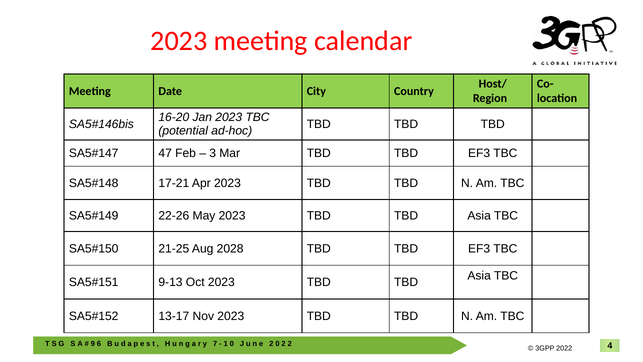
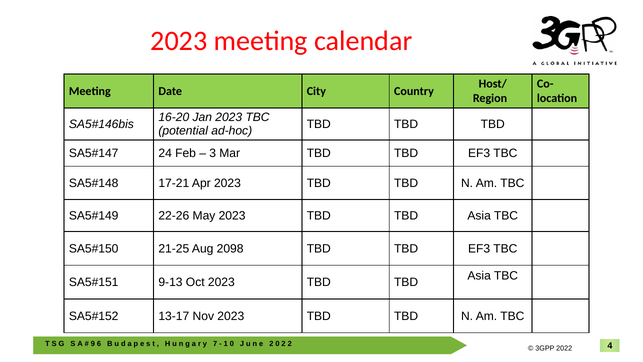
47: 47 -> 24
2028: 2028 -> 2098
